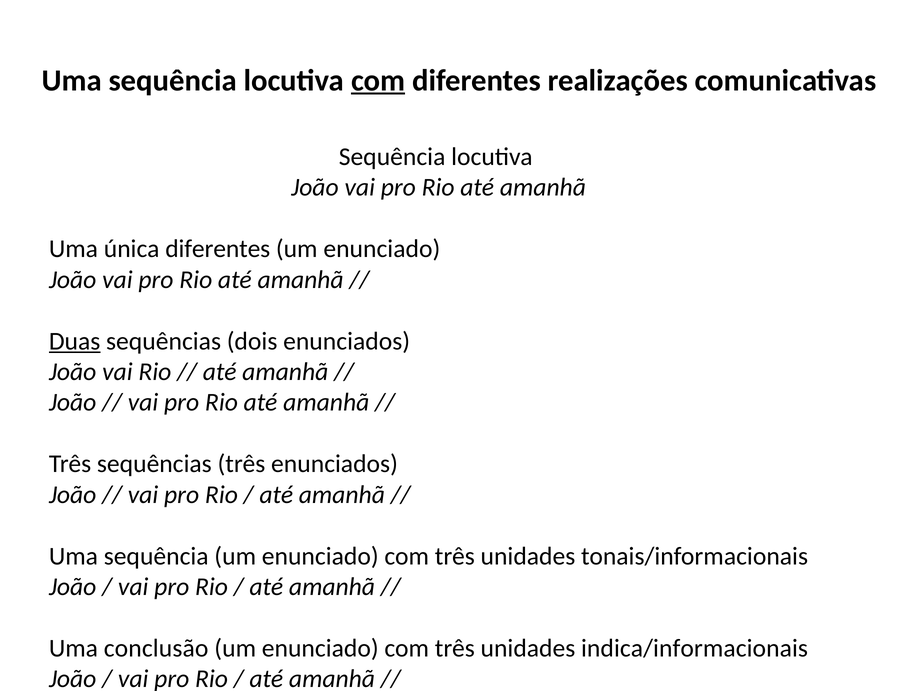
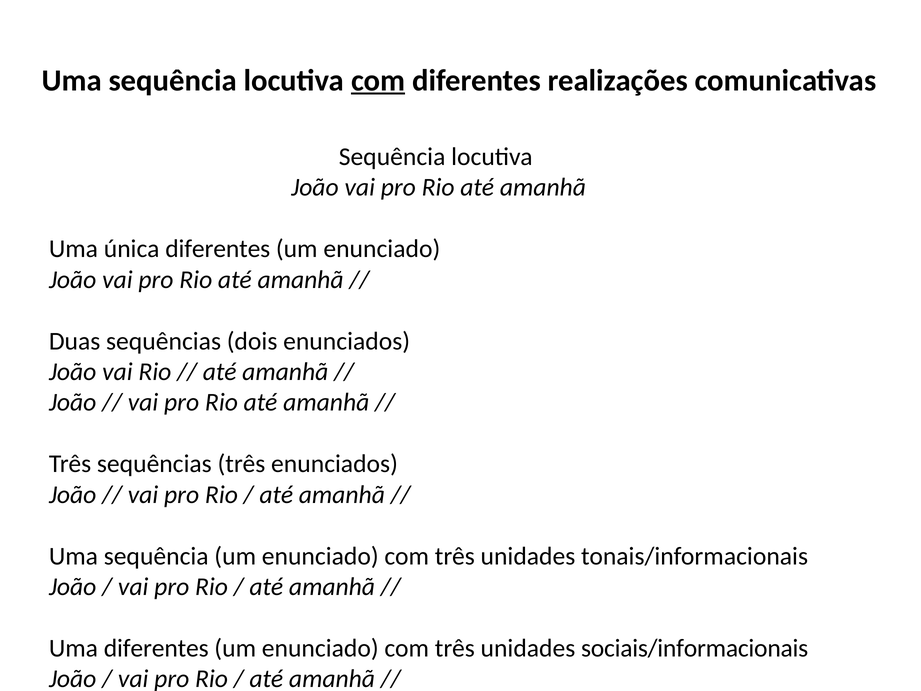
Duas underline: present -> none
Uma conclusão: conclusão -> diferentes
indica/informacionais: indica/informacionais -> sociais/informacionais
